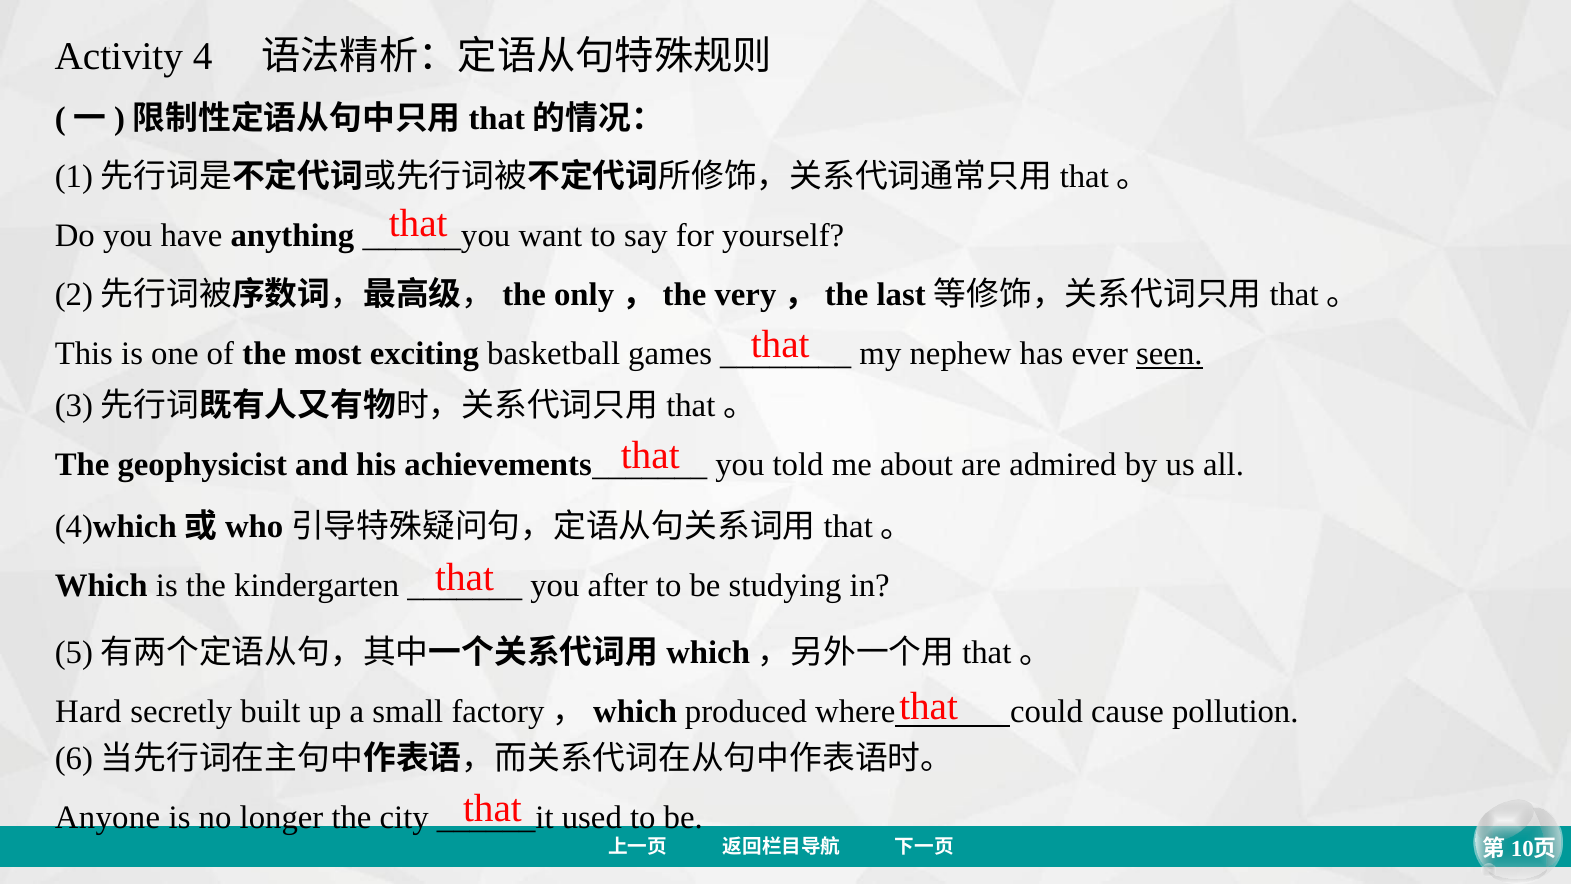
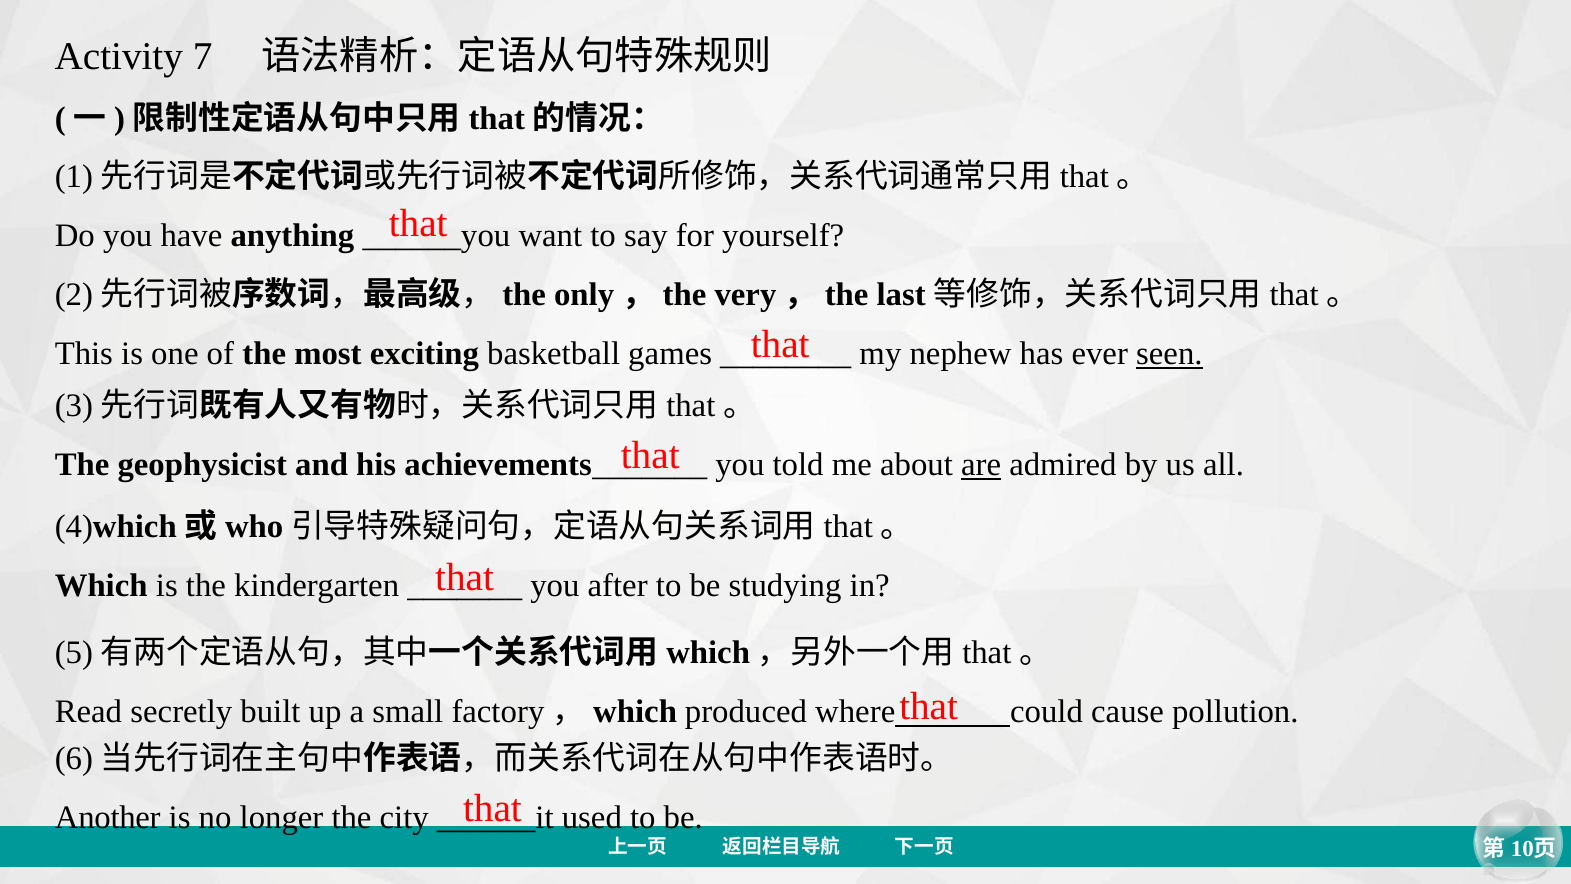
4: 4 -> 7
are underline: none -> present
Hard: Hard -> Read
Anyone: Anyone -> Another
